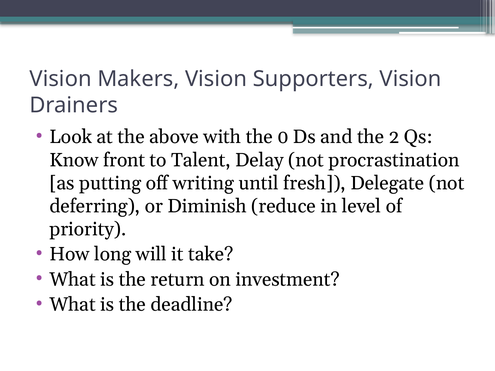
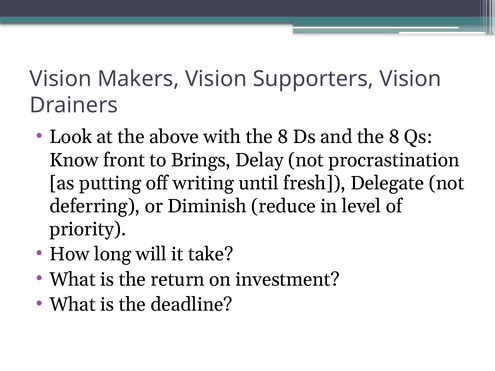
with the 0: 0 -> 8
and the 2: 2 -> 8
Talent: Talent -> Brings
